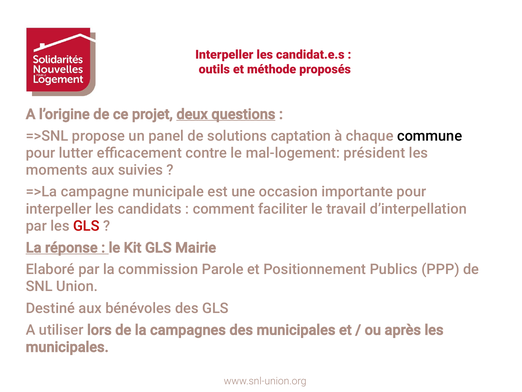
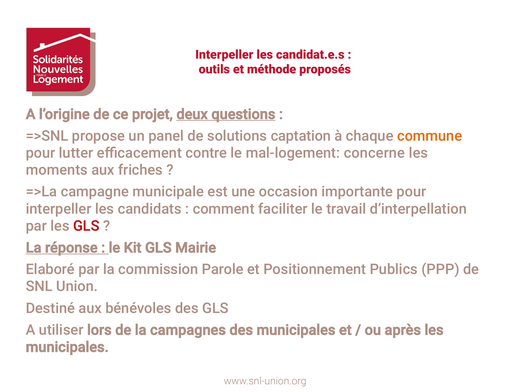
commune colour: black -> orange
président: président -> concerne
suivies: suivies -> friches
